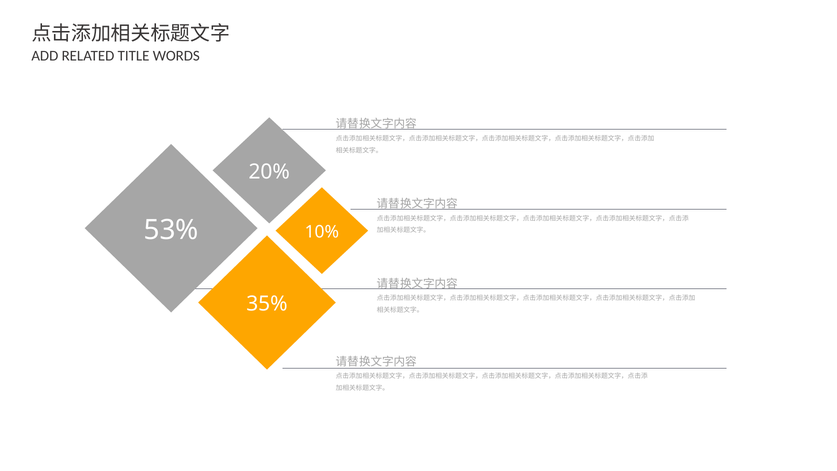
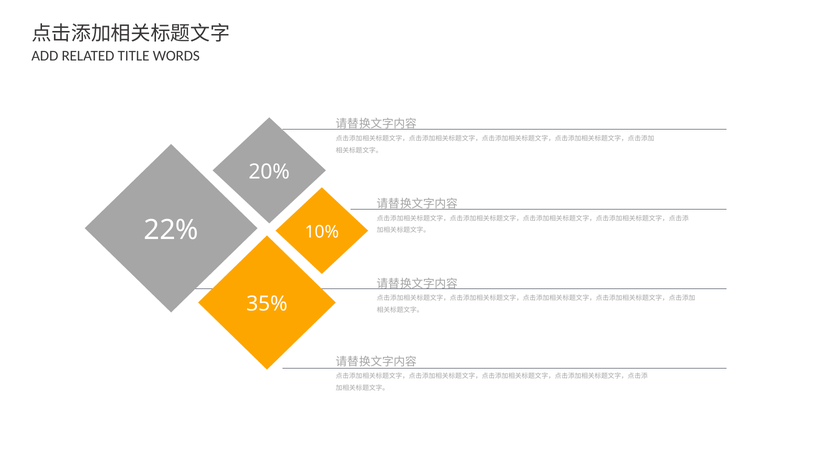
53%: 53% -> 22%
